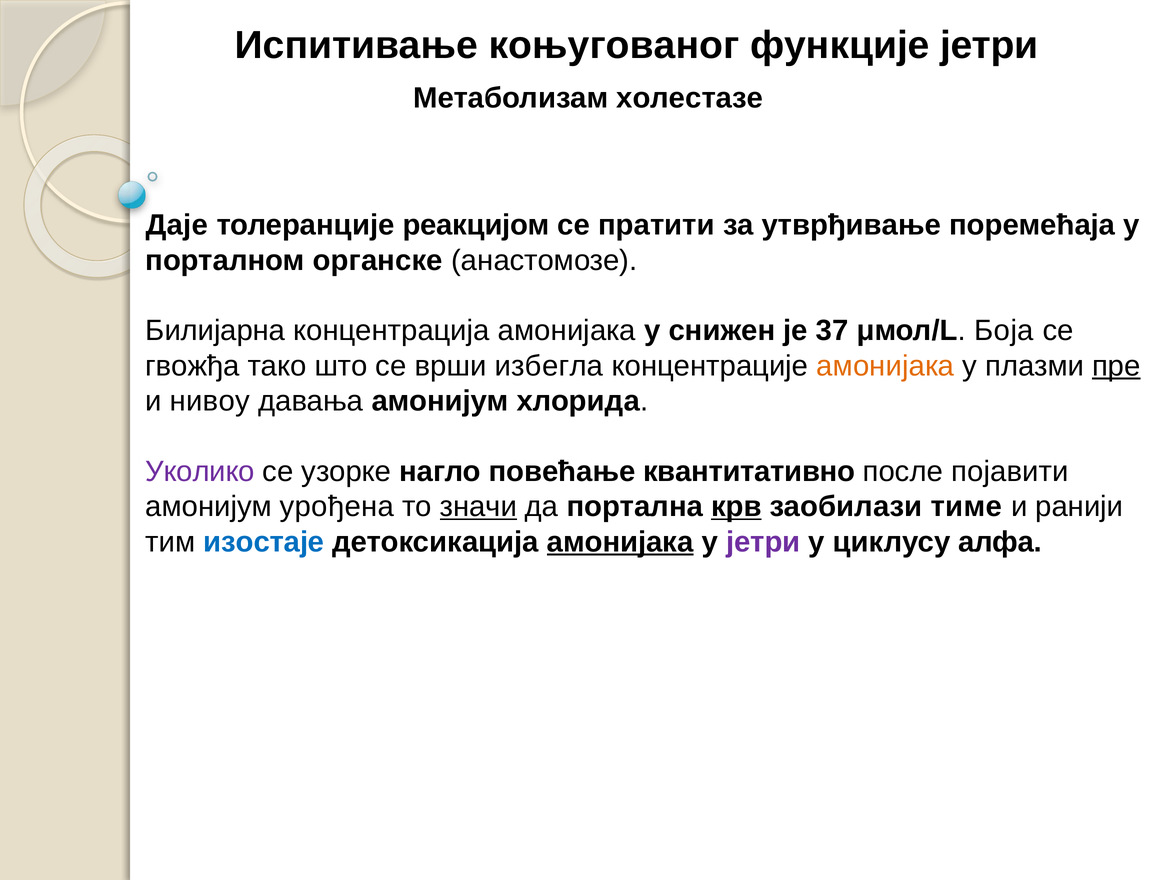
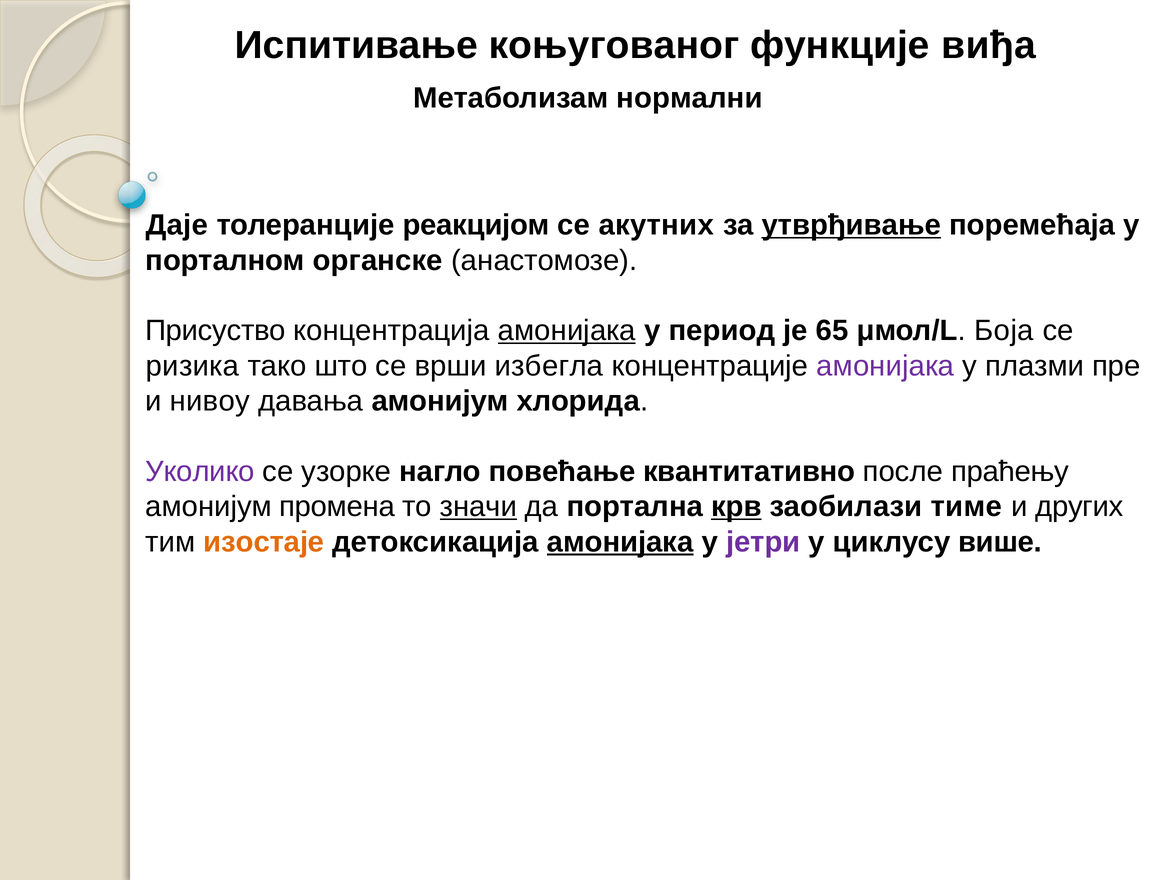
функције јетри: јетри -> виђа
холестазе: холестазе -> нормални
пратити: пратити -> акутних
утврђивање underline: none -> present
Билијарна: Билијарна -> Присуство
амонијака at (567, 331) underline: none -> present
снижен: снижен -> период
37: 37 -> 65
гвожђа: гвожђа -> ризика
амонијака at (885, 366) colour: orange -> purple
пре underline: present -> none
појавити: појавити -> праћењу
урођена: урођена -> промена
ранији: ранији -> других
изостаје colour: blue -> orange
алфа: алфа -> више
